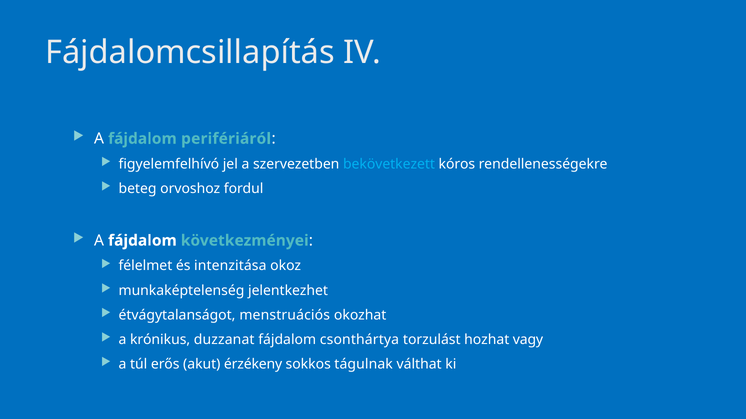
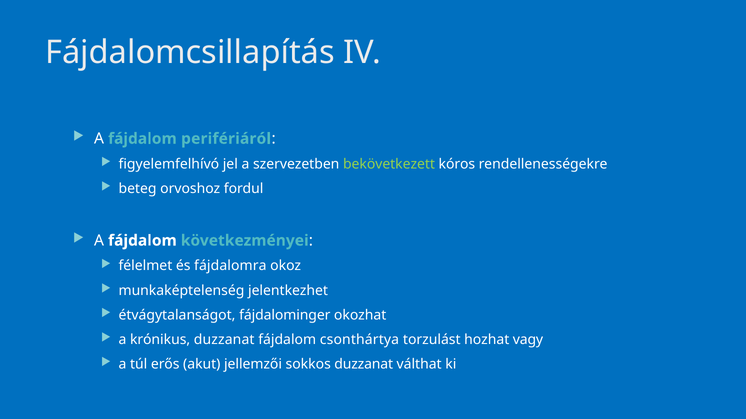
bekövetkezett colour: light blue -> light green
intenzitása: intenzitása -> fájdalomra
menstruációs: menstruációs -> fájdalominger
érzékeny: érzékeny -> jellemzői
sokkos tágulnak: tágulnak -> duzzanat
